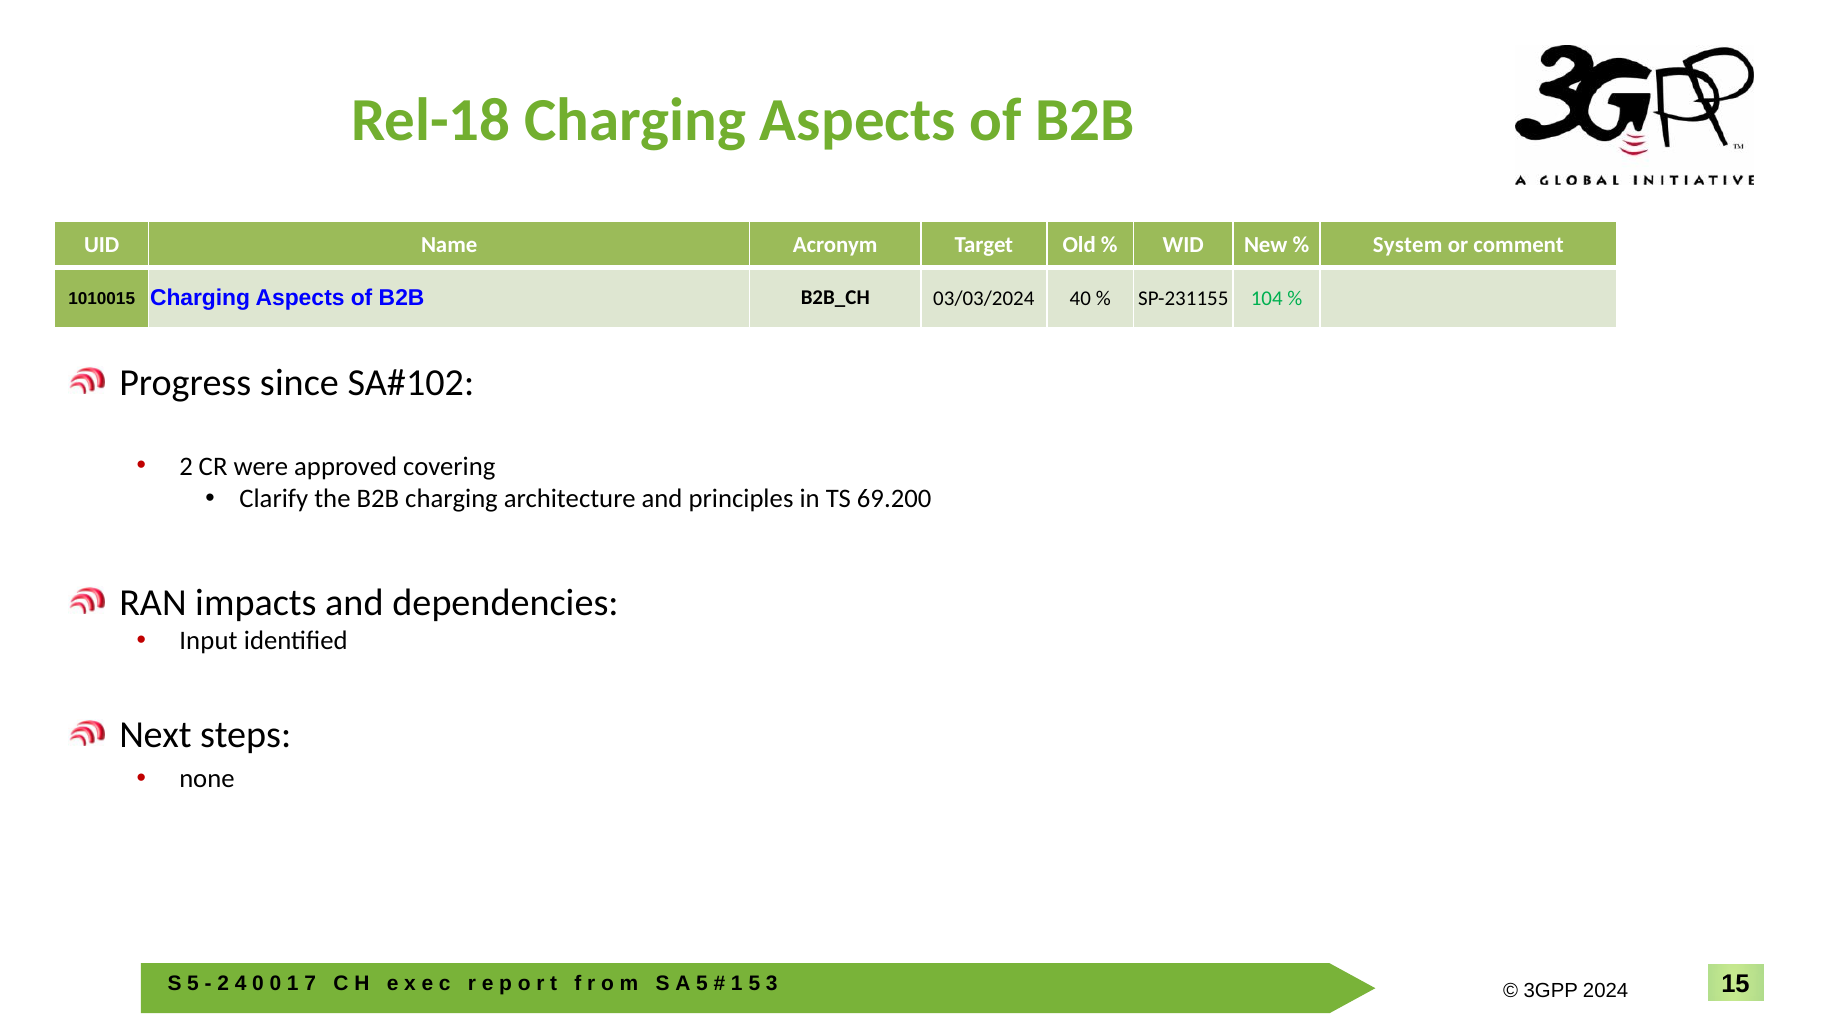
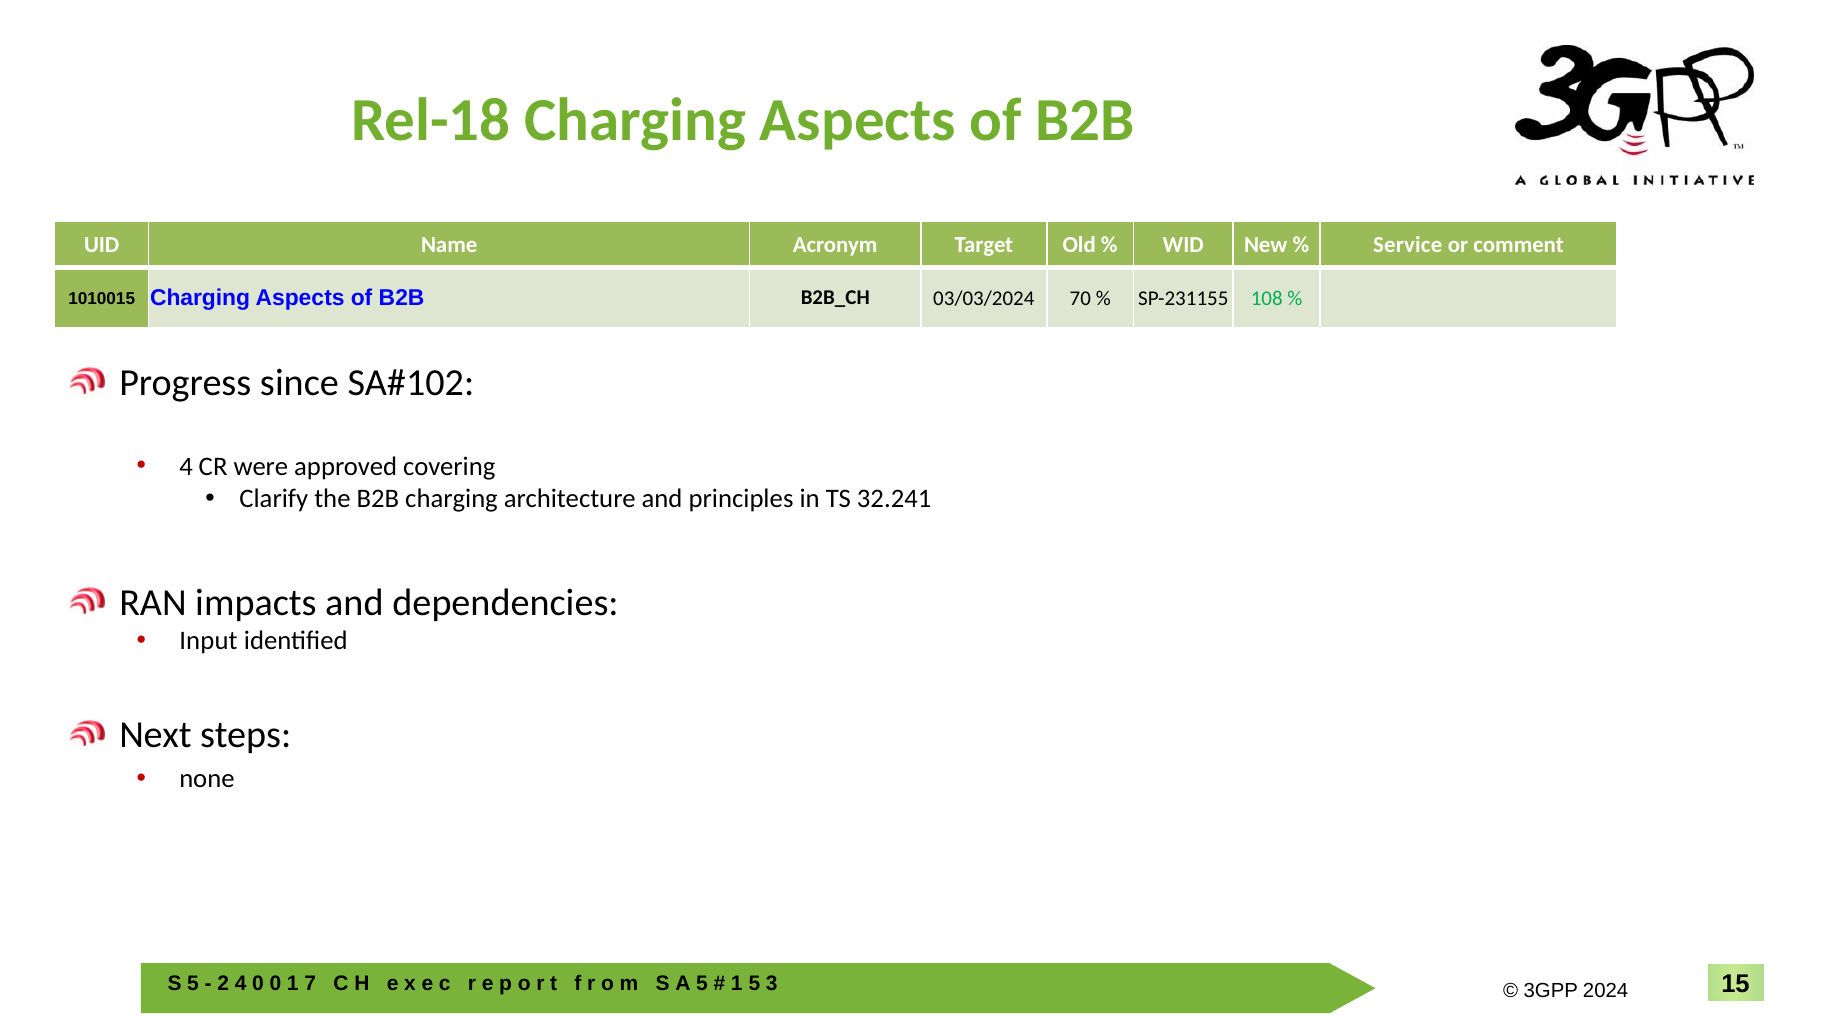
System: System -> Service
40: 40 -> 70
104: 104 -> 108
2 at (186, 466): 2 -> 4
69.200: 69.200 -> 32.241
